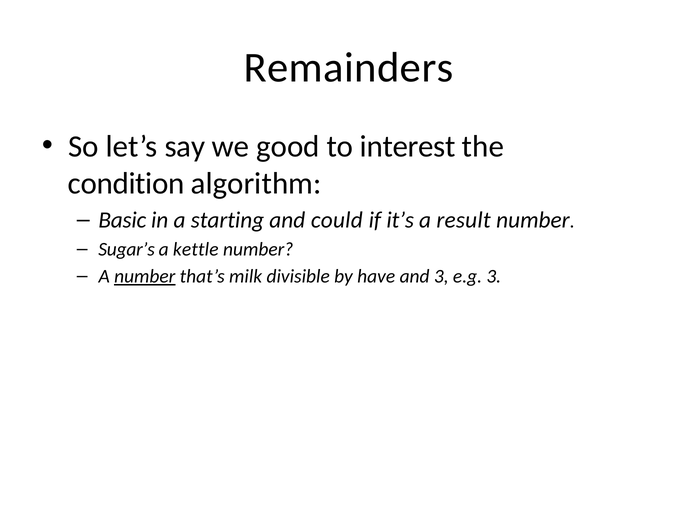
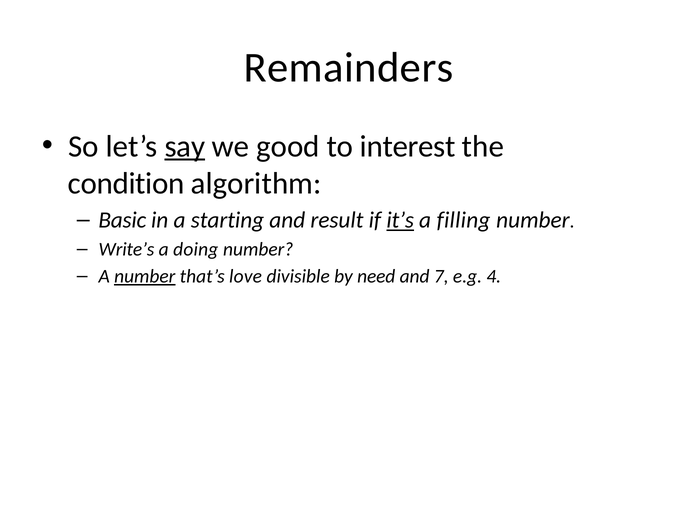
say underline: none -> present
could: could -> result
it’s underline: none -> present
result: result -> filling
Sugar’s: Sugar’s -> Write’s
kettle: kettle -> doing
milk: milk -> love
have: have -> need
and 3: 3 -> 7
e.g 3: 3 -> 4
